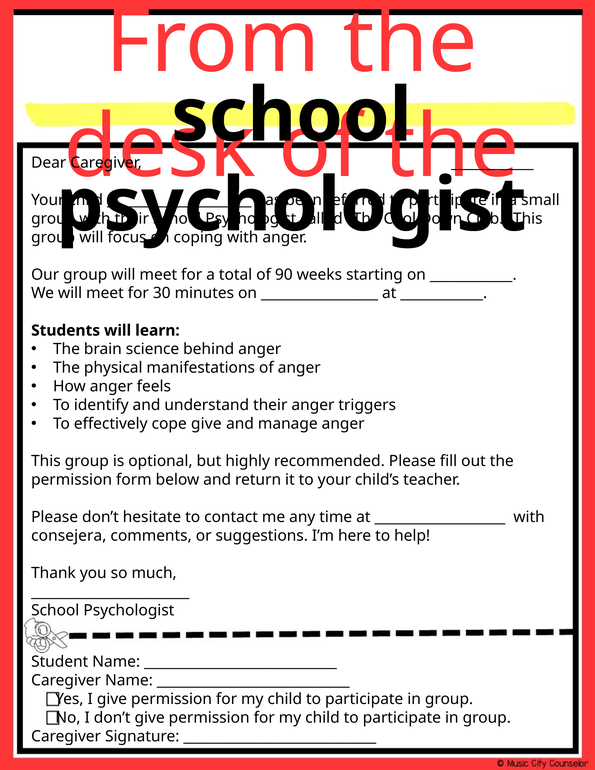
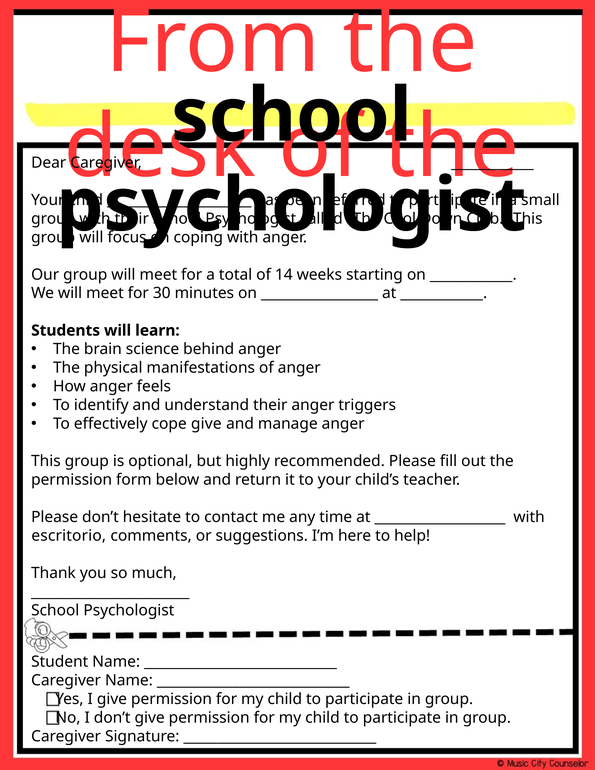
90: 90 -> 14
consejera: consejera -> escritorio
